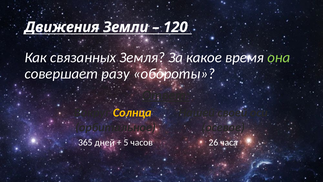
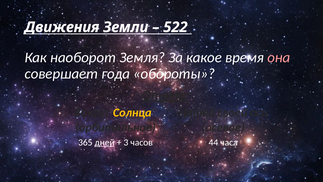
120: 120 -> 522
связанных: связанных -> наоборот
она colour: light green -> pink
разу: разу -> года
дней underline: none -> present
5: 5 -> 3
26: 26 -> 44
